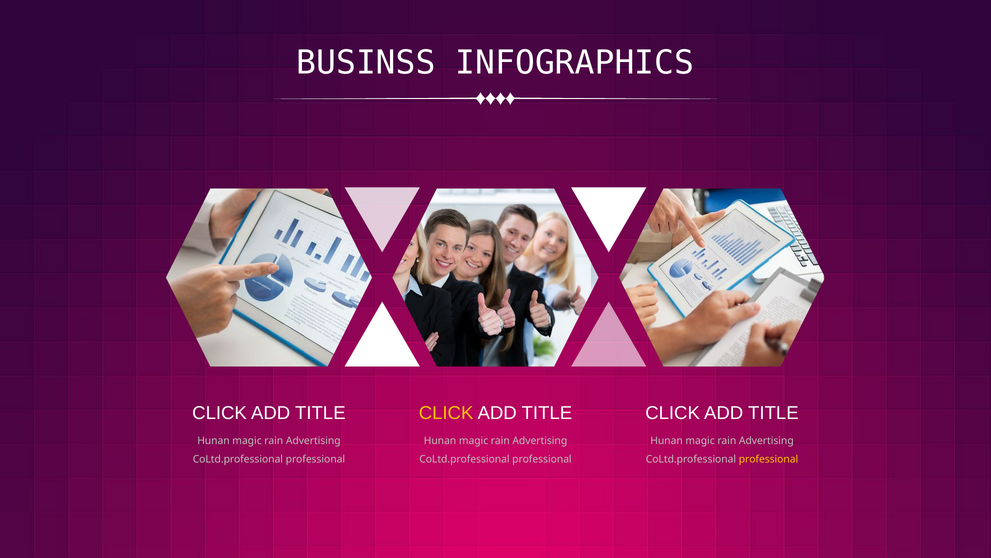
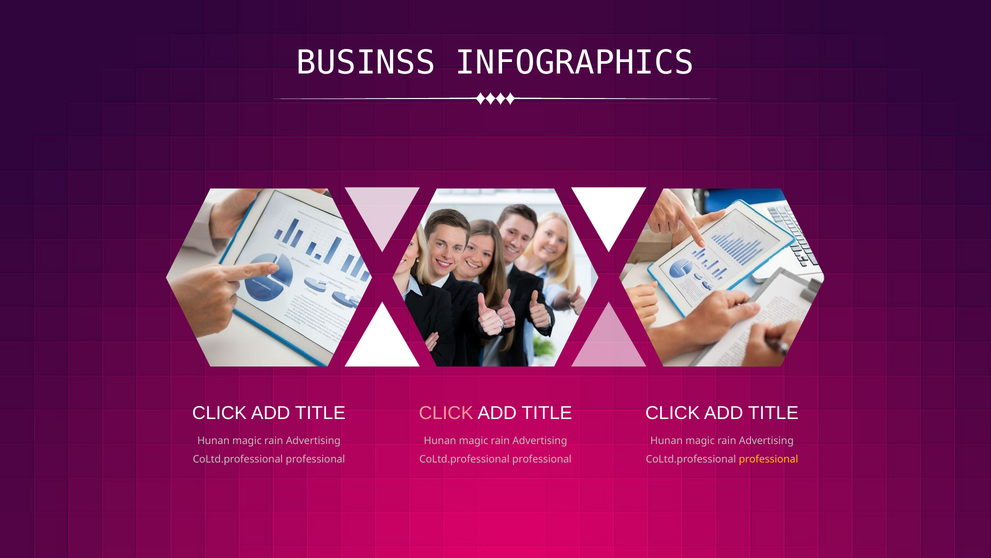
CLICK at (446, 413) colour: yellow -> pink
